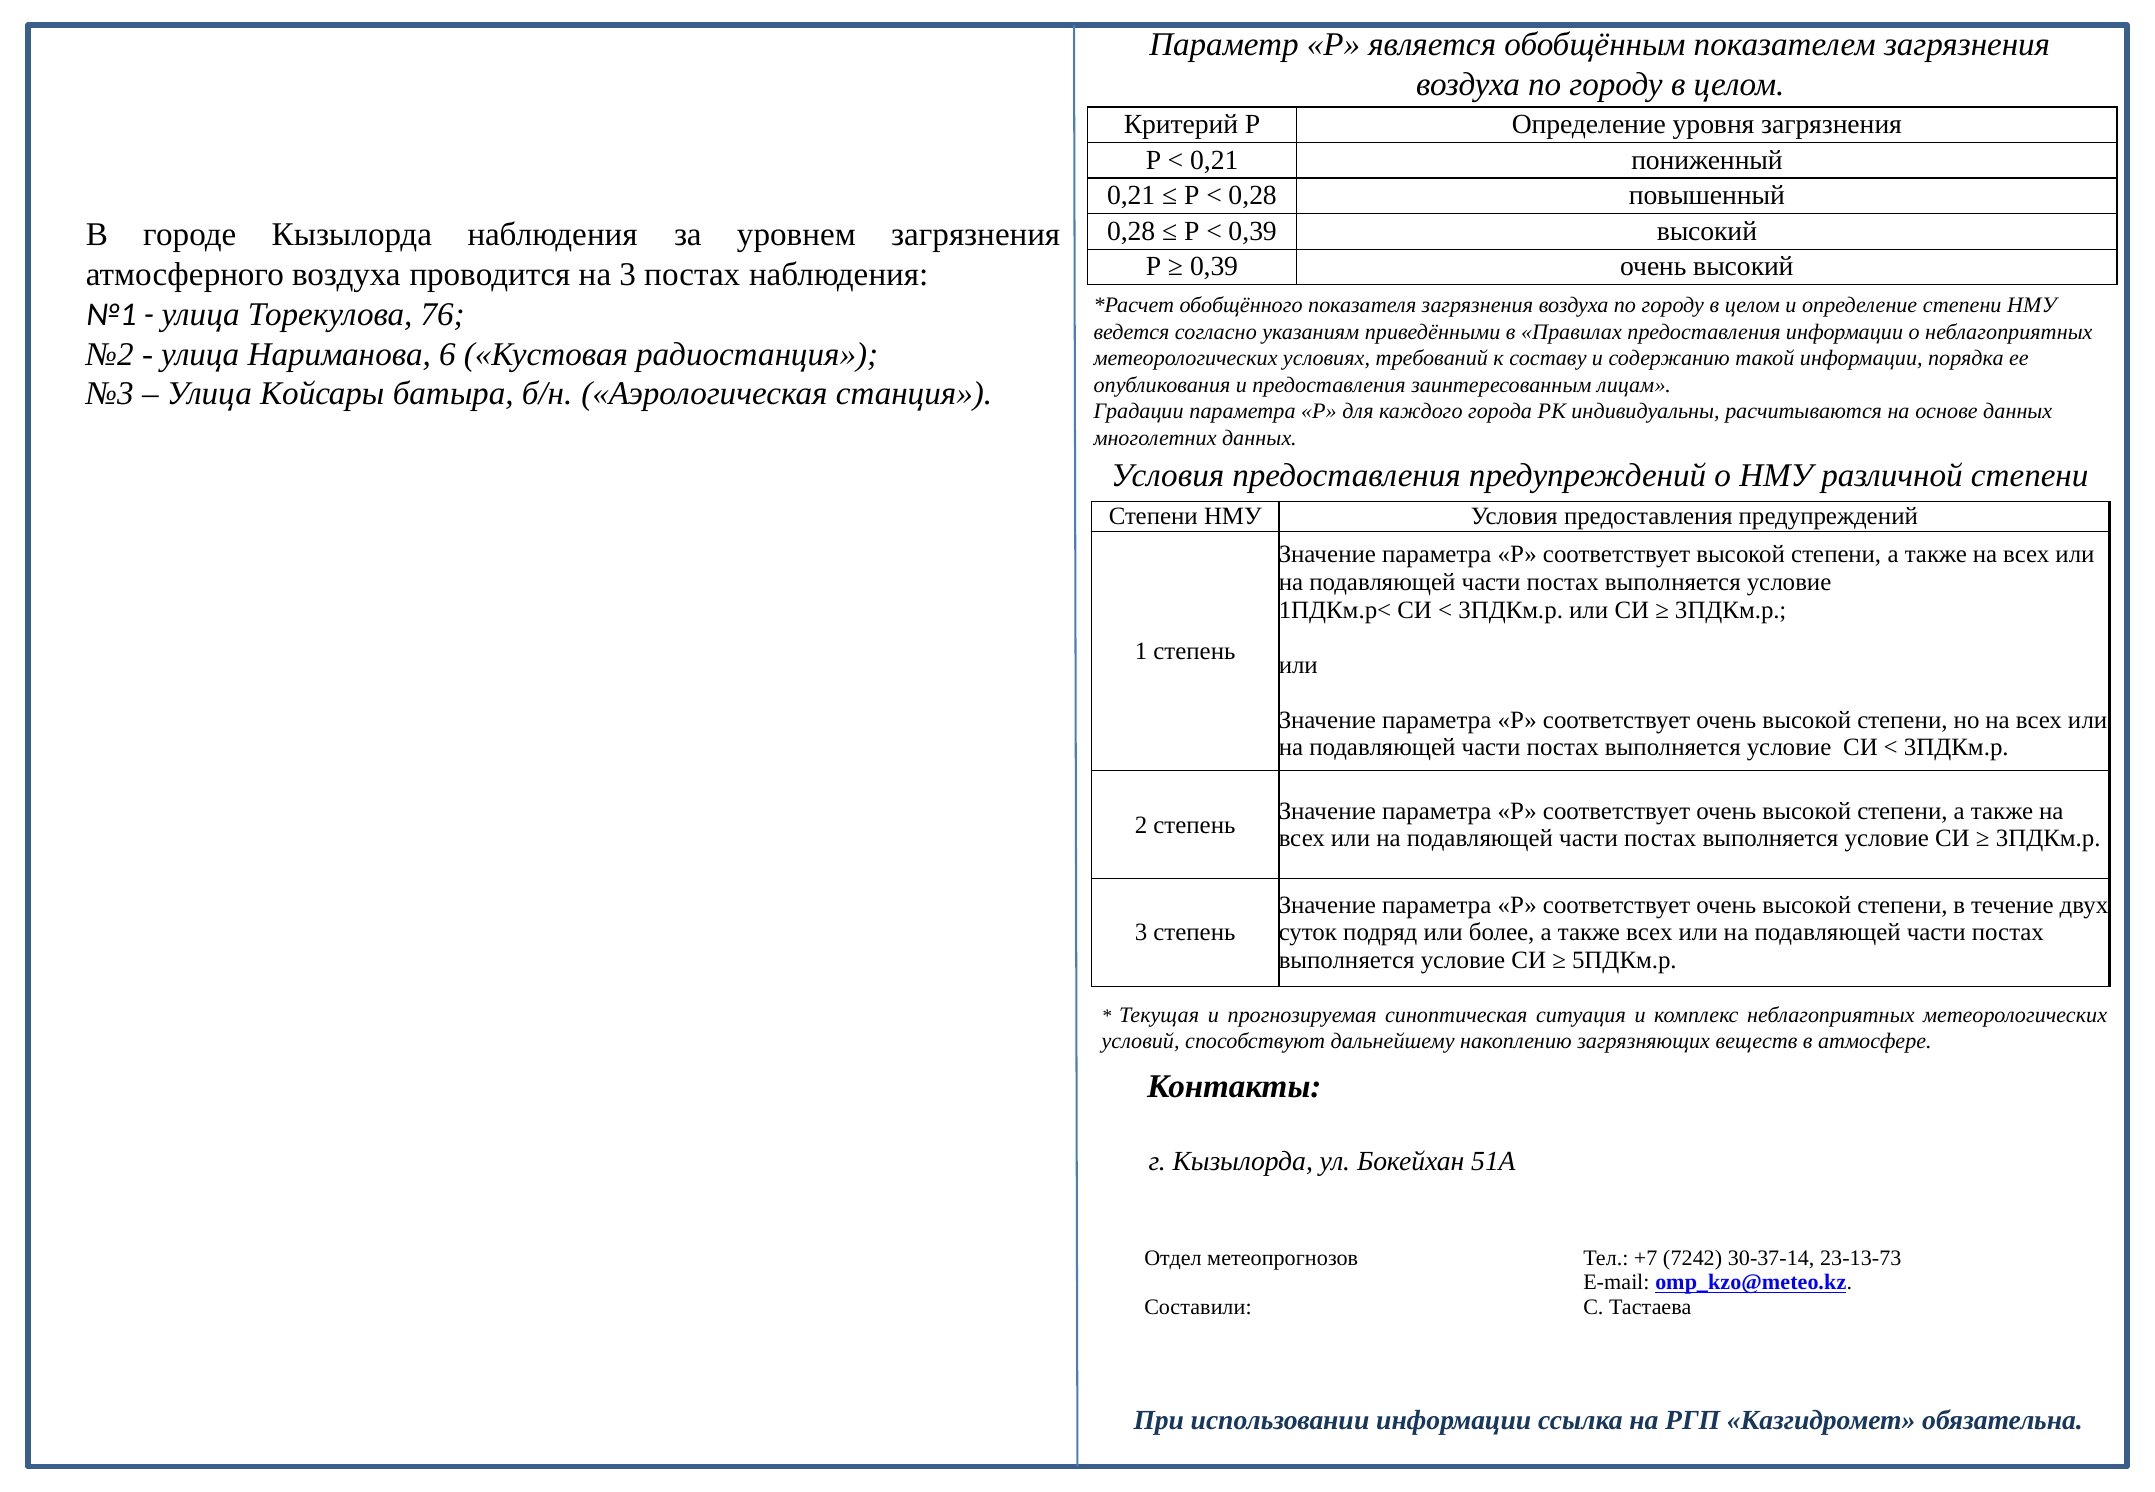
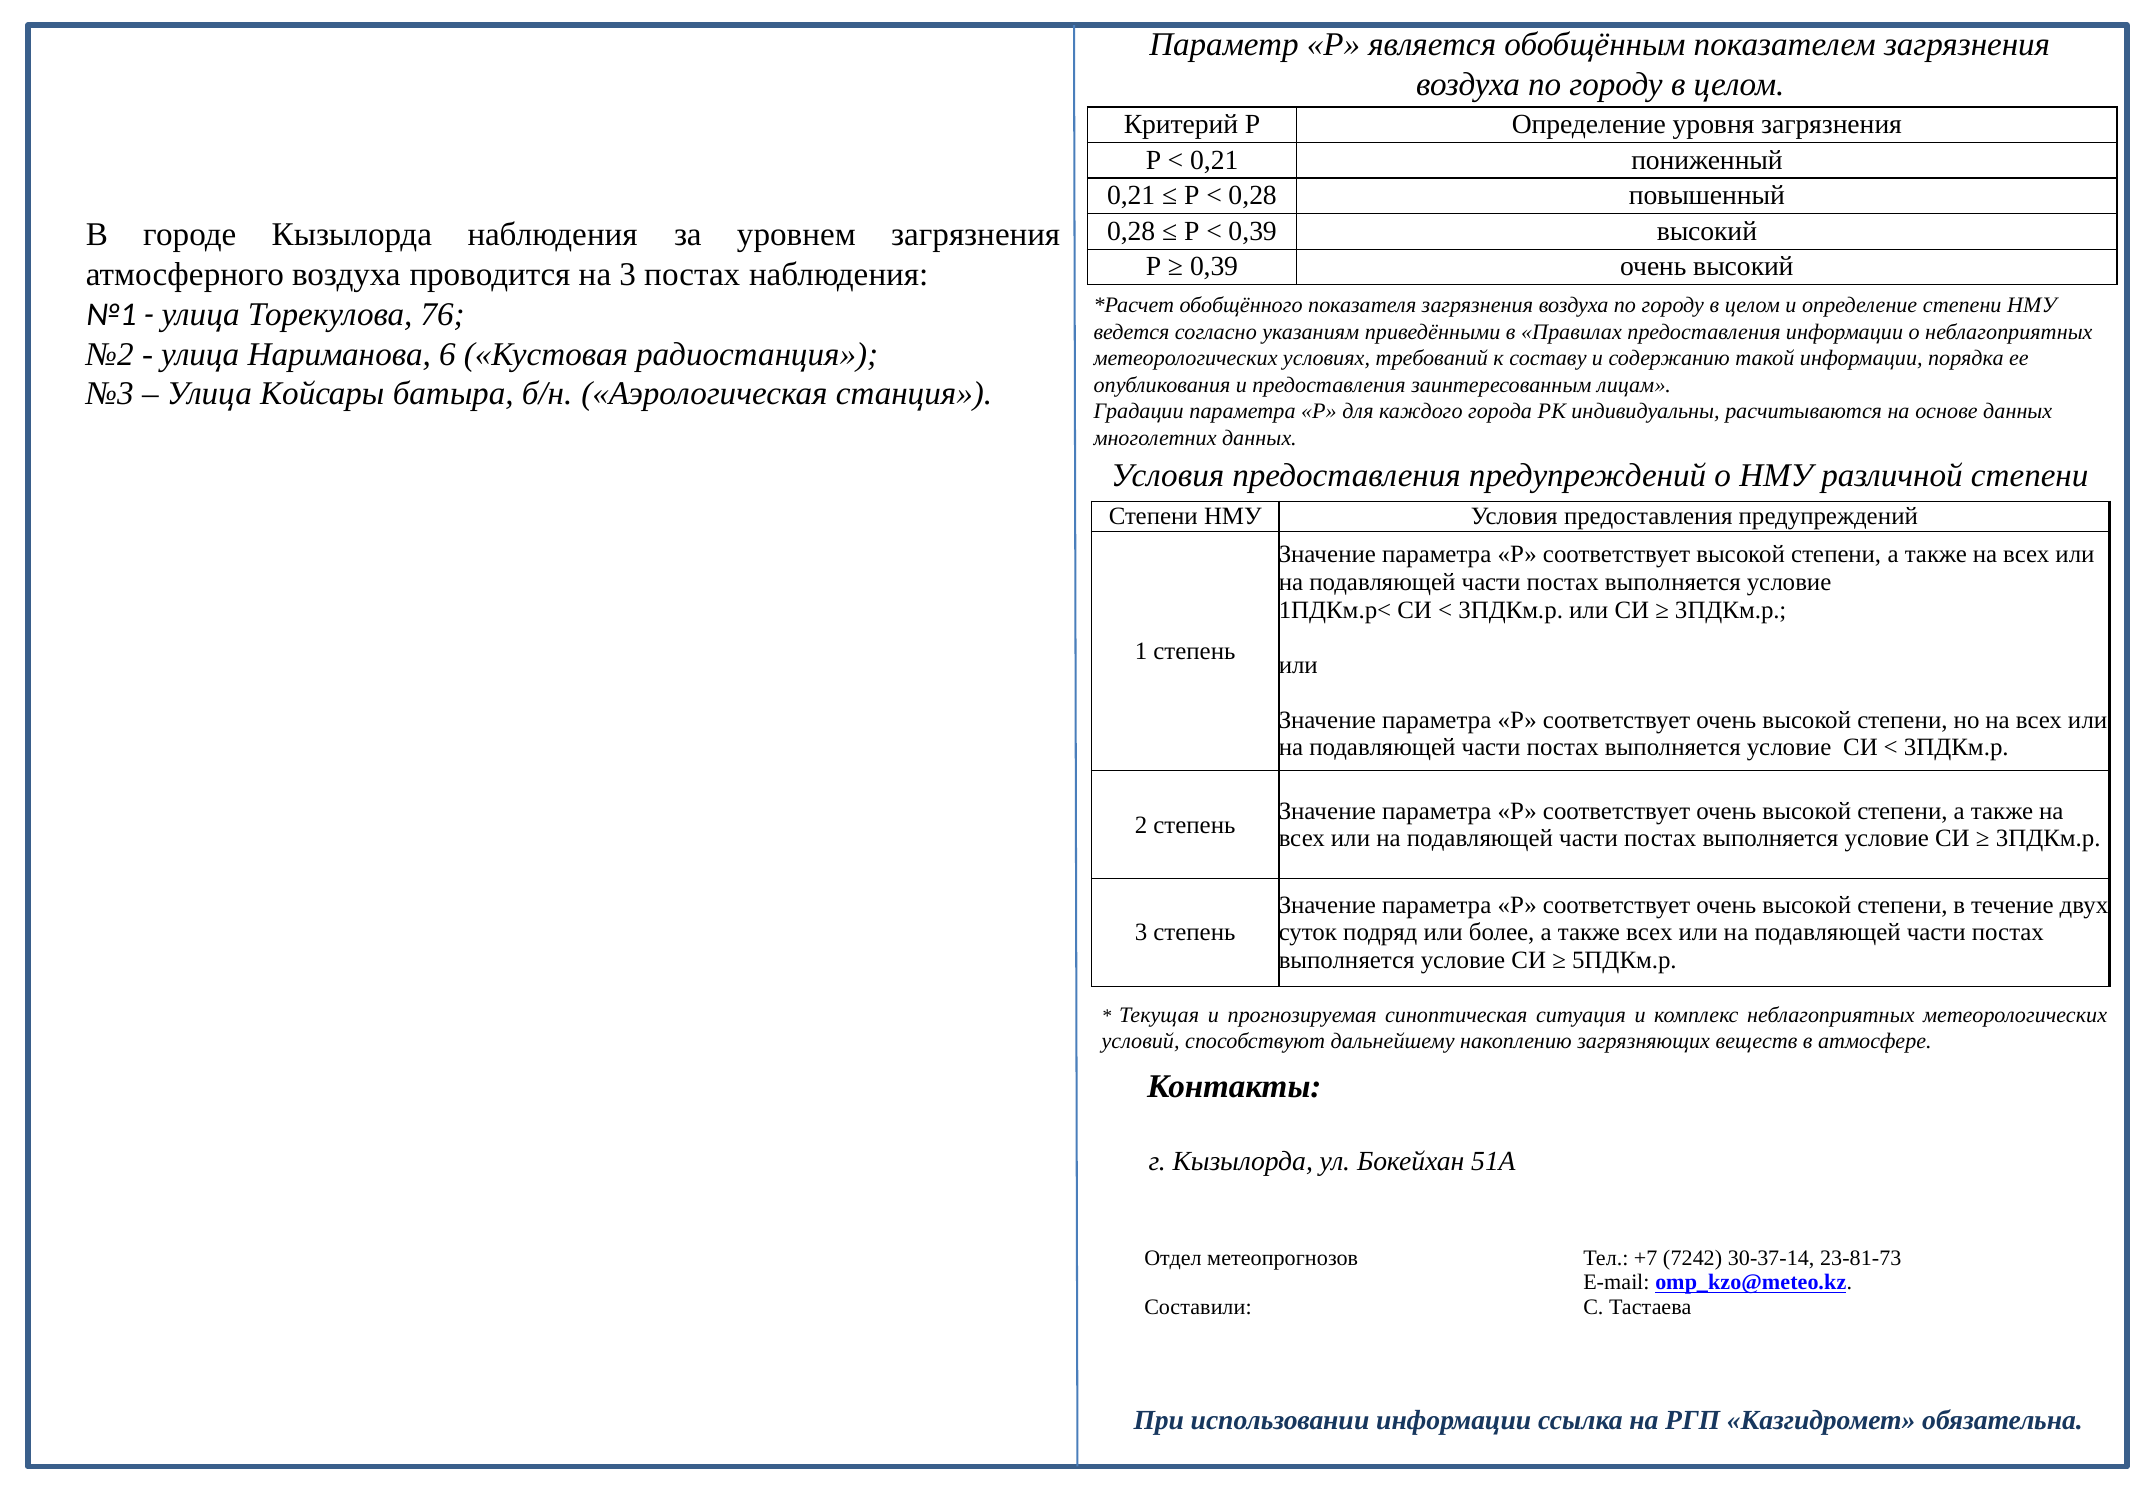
23-13-73: 23-13-73 -> 23-81-73
